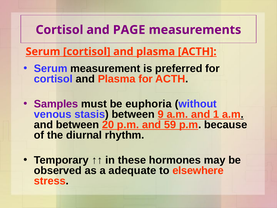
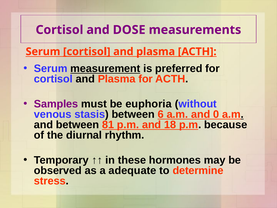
PAGE: PAGE -> DOSE
measurement underline: none -> present
9: 9 -> 6
1: 1 -> 0
20: 20 -> 81
59: 59 -> 18
elsewhere: elsewhere -> determine
